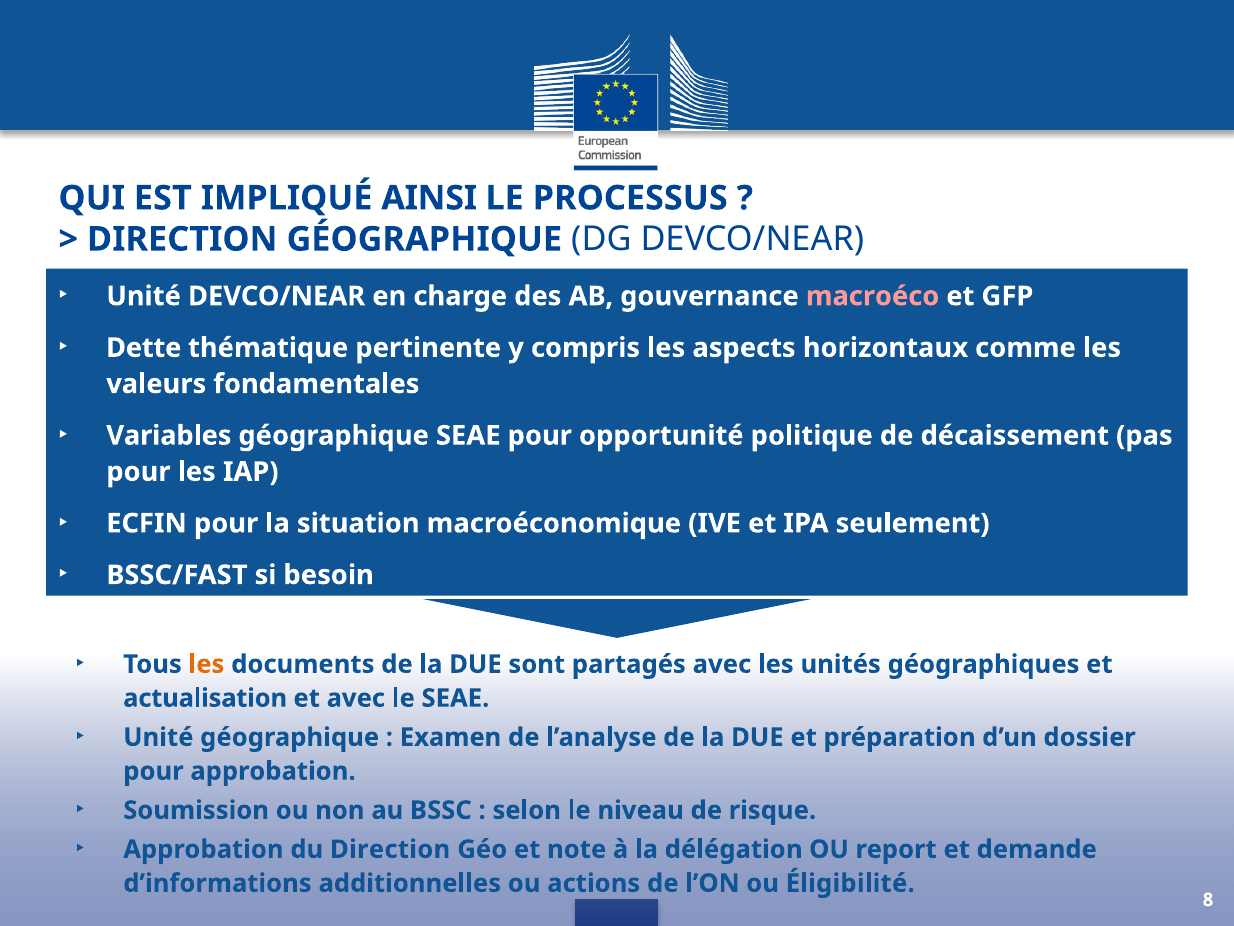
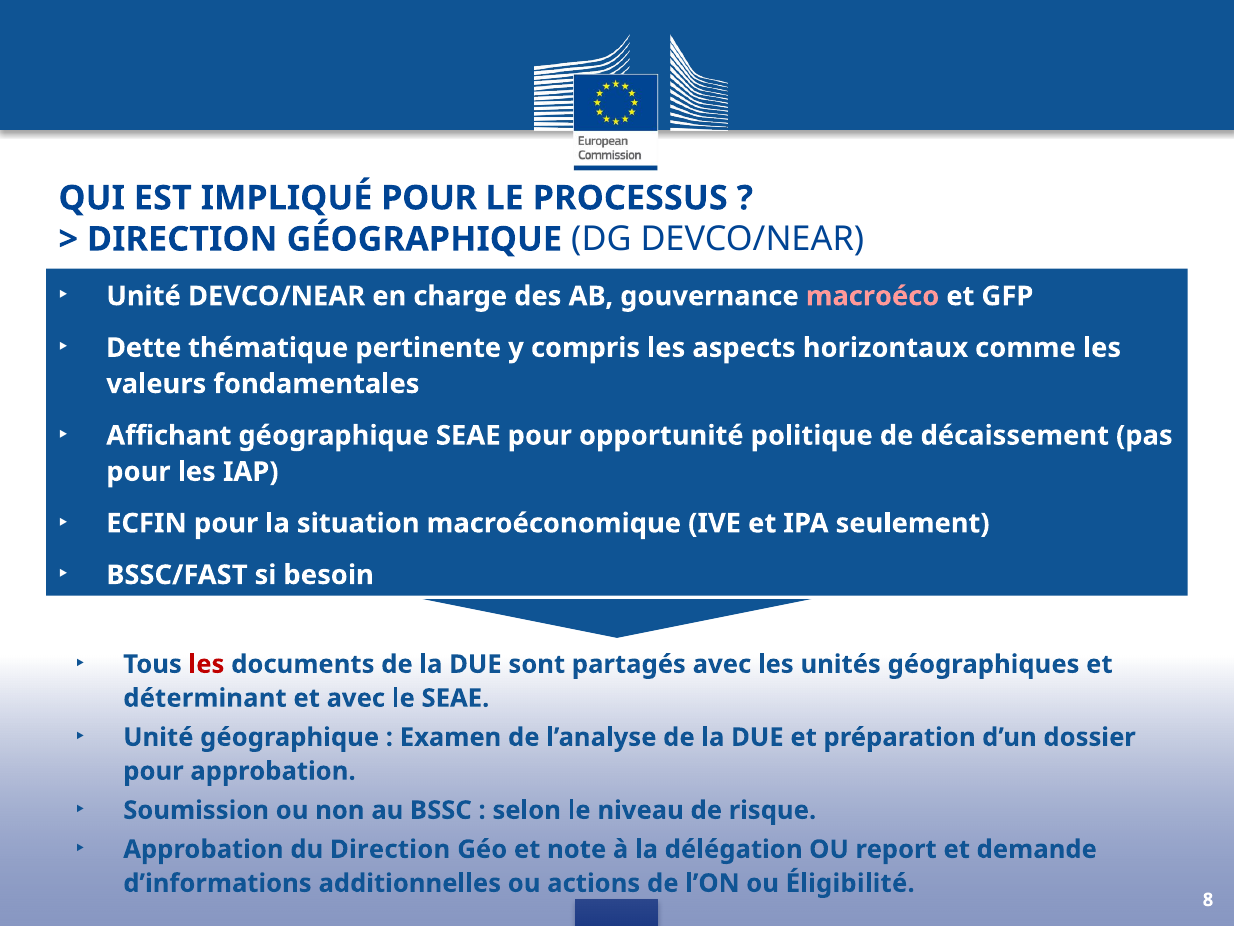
IMPLIQUÉ AINSI: AINSI -> POUR
Variables: Variables -> Affichant
les at (207, 664) colour: orange -> red
actualisation: actualisation -> déterminant
